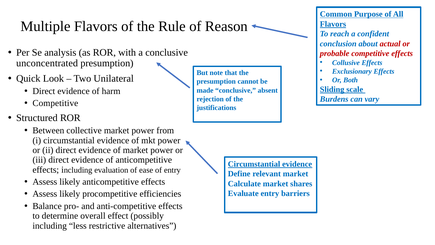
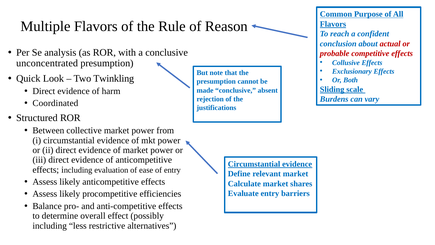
Unilateral: Unilateral -> Twinkling
Competitive at (55, 103): Competitive -> Coordinated
